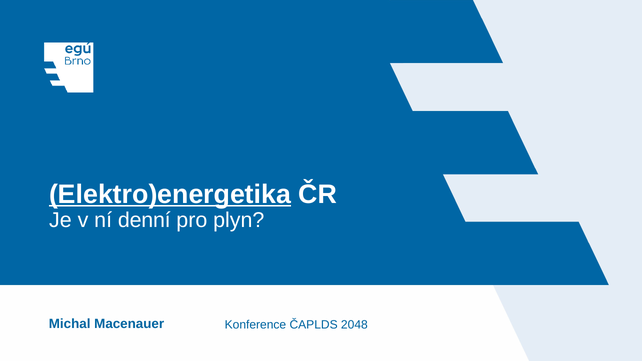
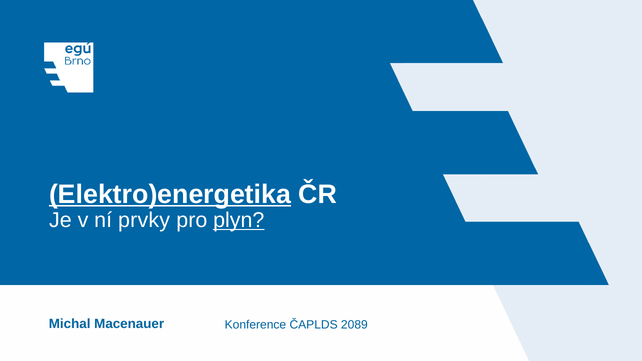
denní: denní -> prvky
plyn underline: none -> present
2048: 2048 -> 2089
